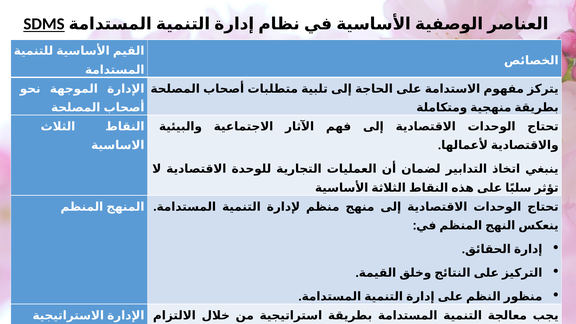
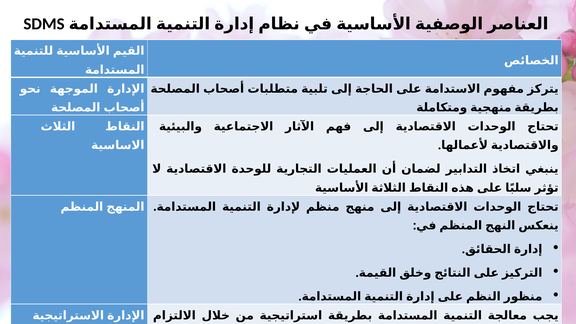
SDMS underline: present -> none
